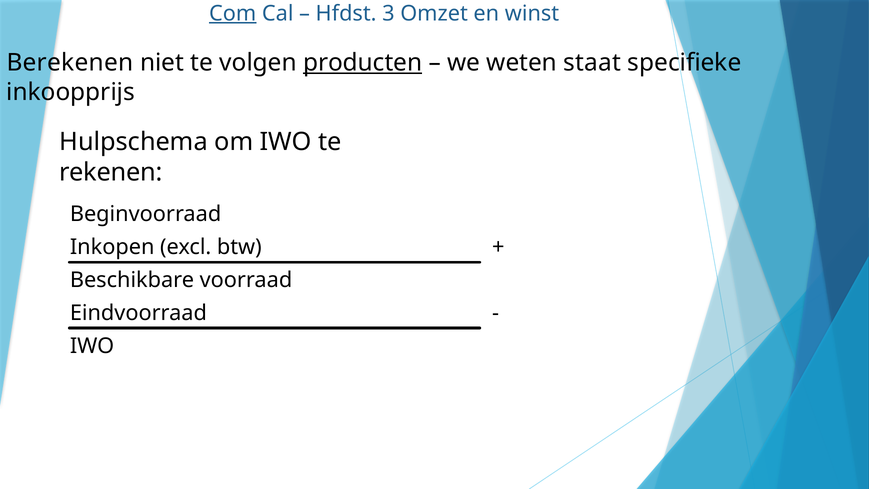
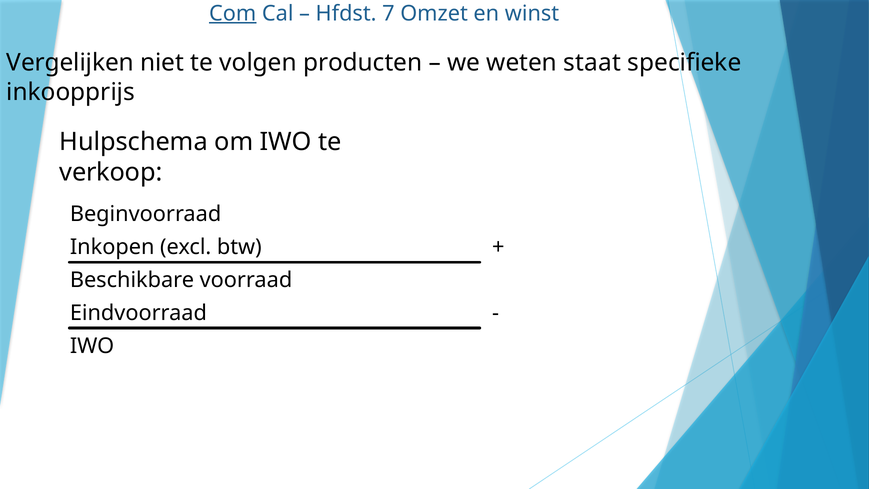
3: 3 -> 7
Berekenen: Berekenen -> Vergelijken
producten underline: present -> none
rekenen: rekenen -> verkoop
